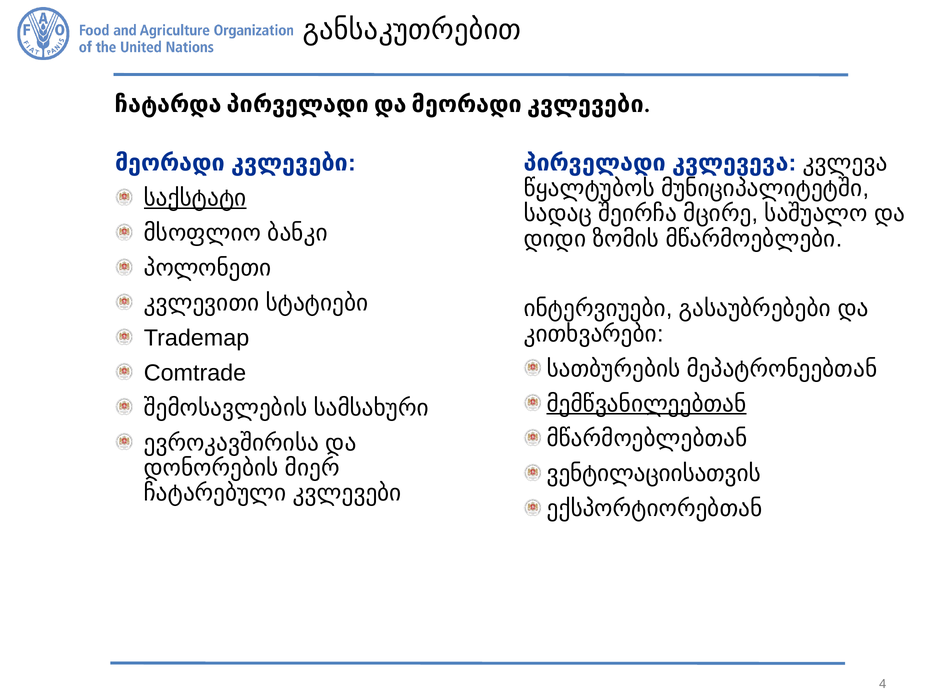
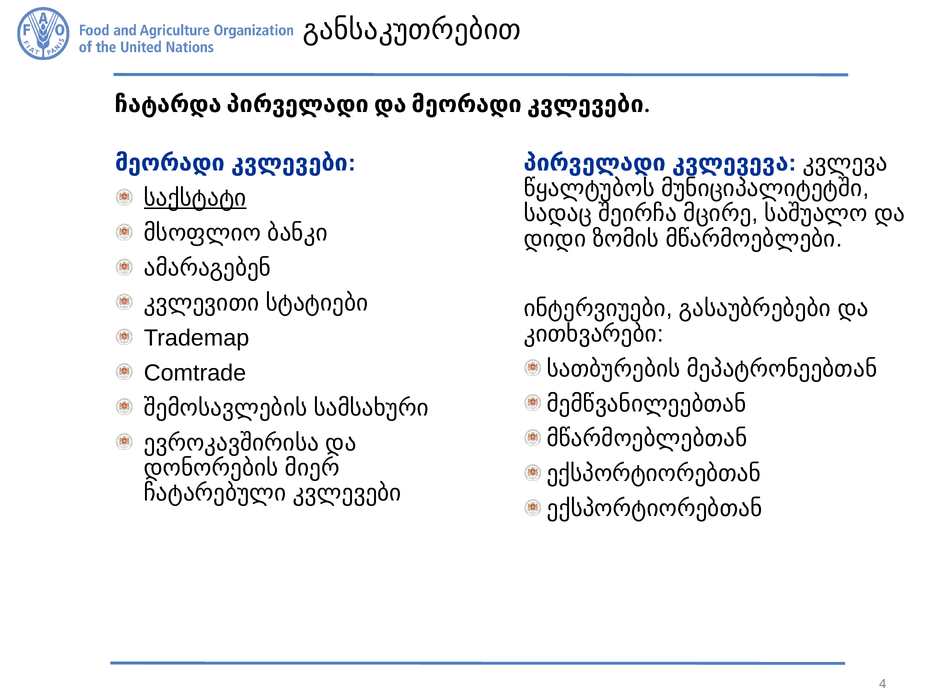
პოლონეთი: პოლონეთი -> ამარაგებენ
მემწვანილეებთან underline: present -> none
ვენტილაციისათვის at (654, 474): ვენტილაციისათვის -> ექსპორტიორებთან
